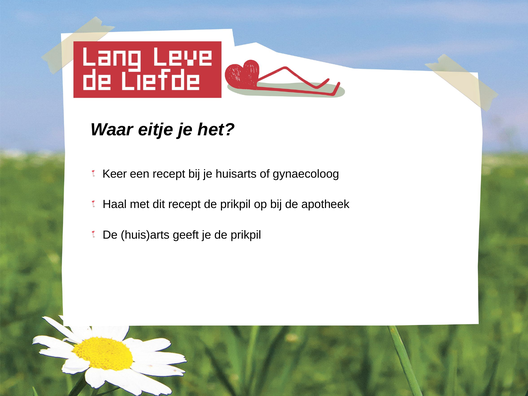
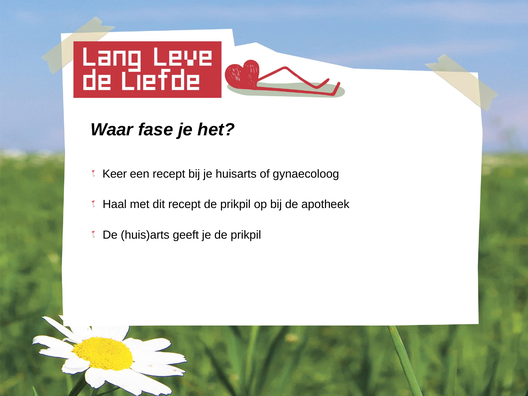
eitje: eitje -> fase
